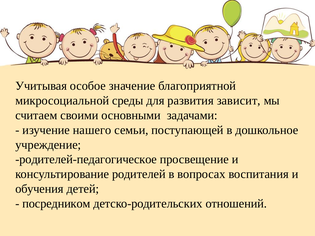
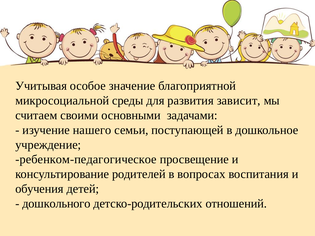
родителей-педагогическое: родителей-педагогическое -> ребенком-педагогическое
посредником: посредником -> дошкольного
